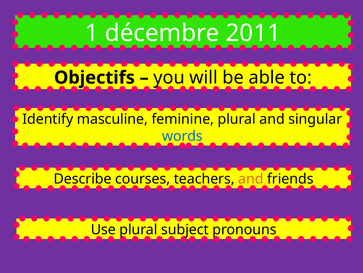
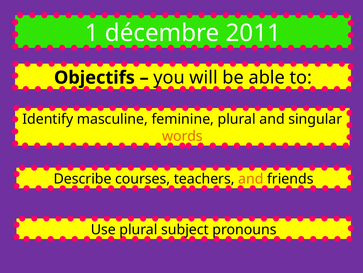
words colour: blue -> orange
